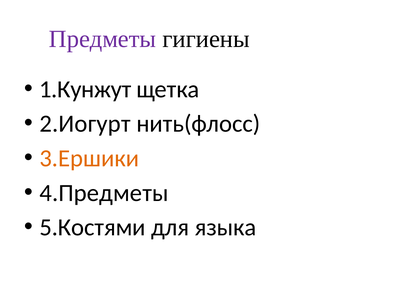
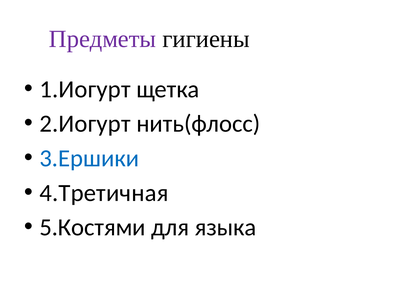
1.Кунжут: 1.Кунжут -> 1.Иогурт
3.Ершики colour: orange -> blue
4.Предметы: 4.Предметы -> 4.Третичная
